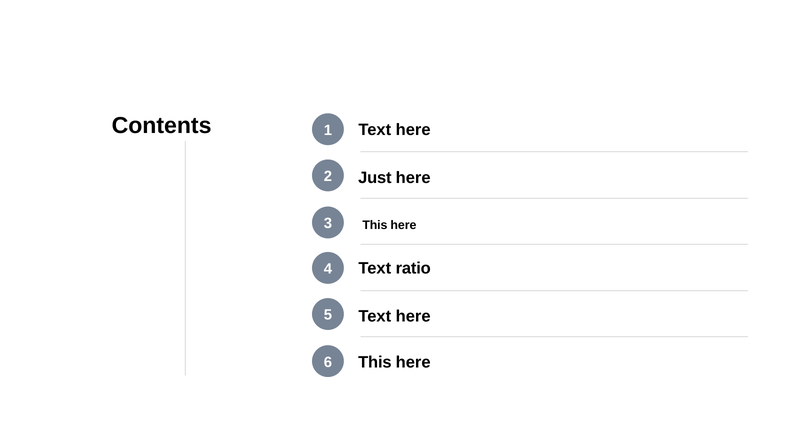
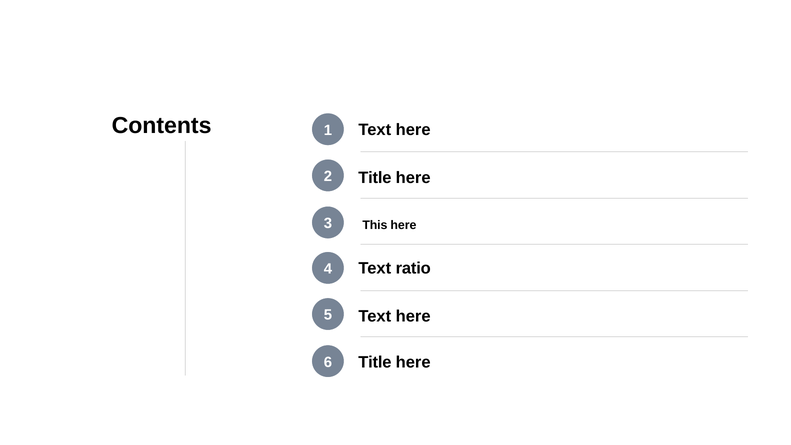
Just at (375, 178): Just -> Title
This at (375, 362): This -> Title
